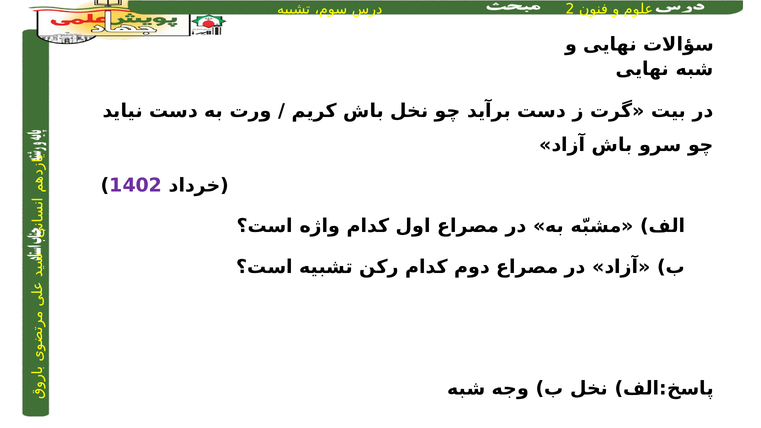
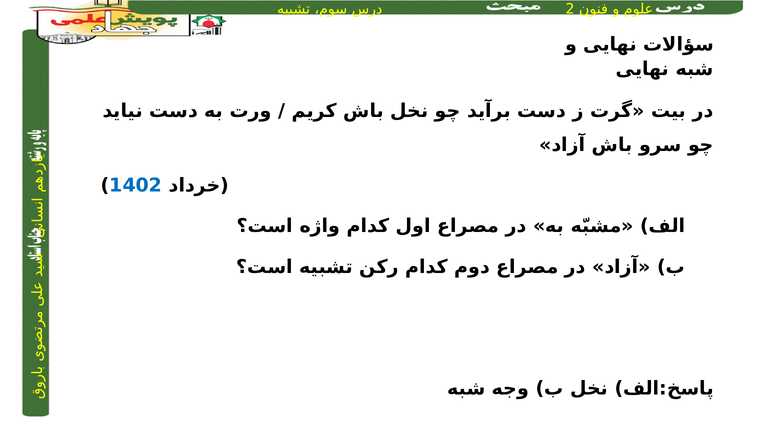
1402 colour: purple -> blue
